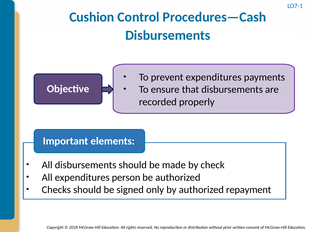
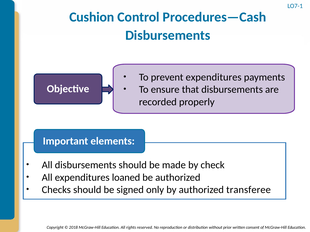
person: person -> loaned
repayment: repayment -> transferee
